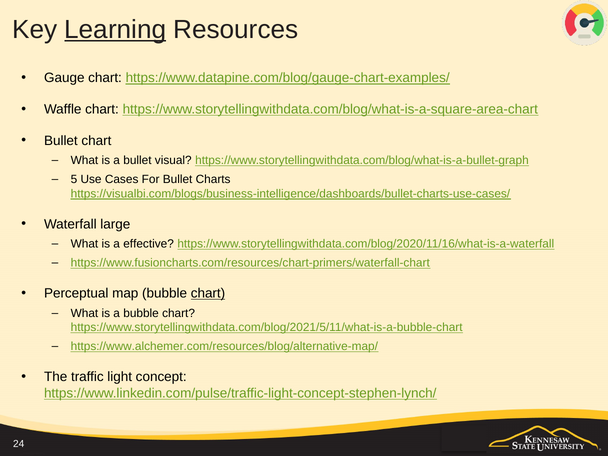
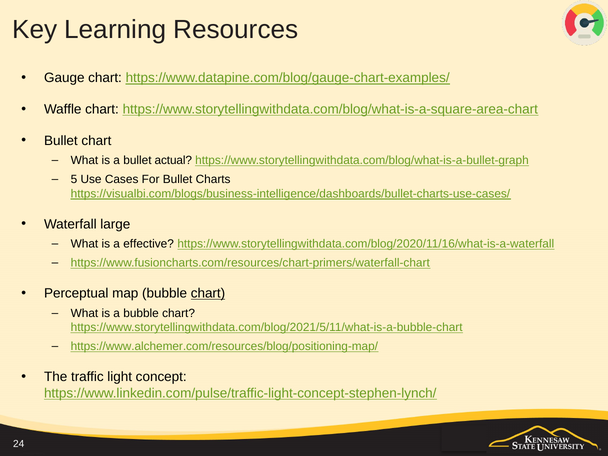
Learning underline: present -> none
visual: visual -> actual
https://www.alchemer.com/resources/blog/alternative-map/: https://www.alchemer.com/resources/blog/alternative-map/ -> https://www.alchemer.com/resources/blog/positioning-map/
